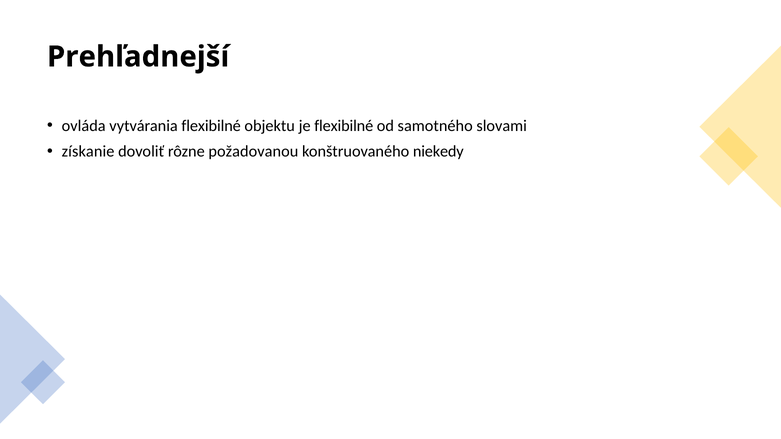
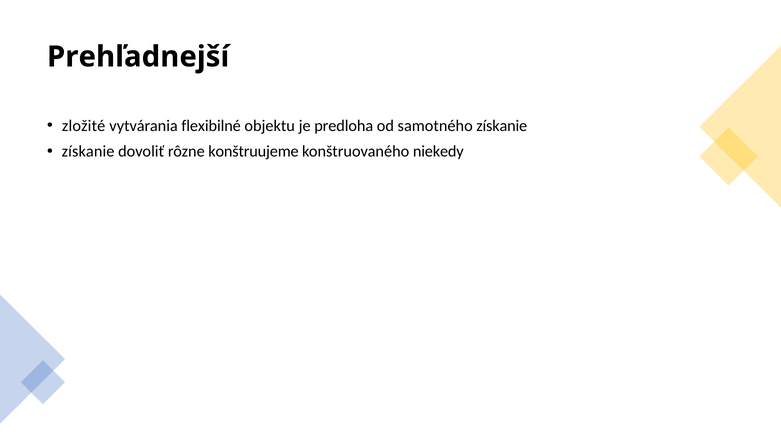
ovláda: ovláda -> zložité
je flexibilné: flexibilné -> predloha
samotného slovami: slovami -> získanie
požadovanou: požadovanou -> konštruujeme
